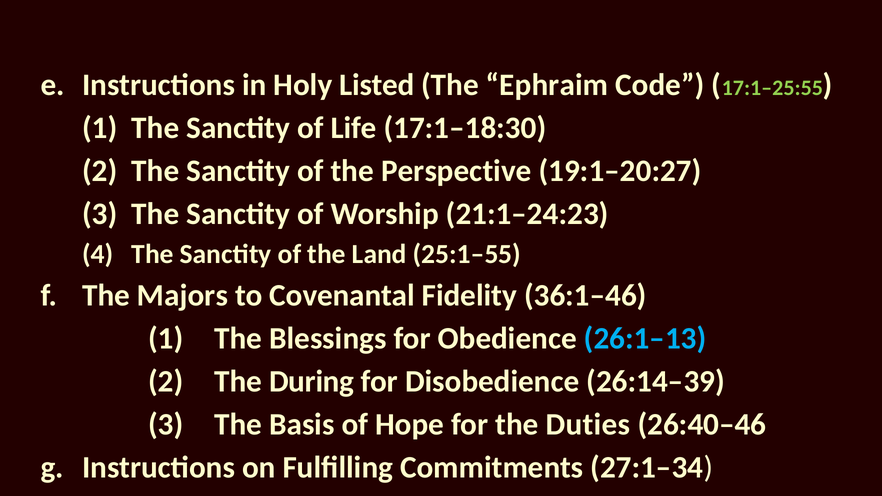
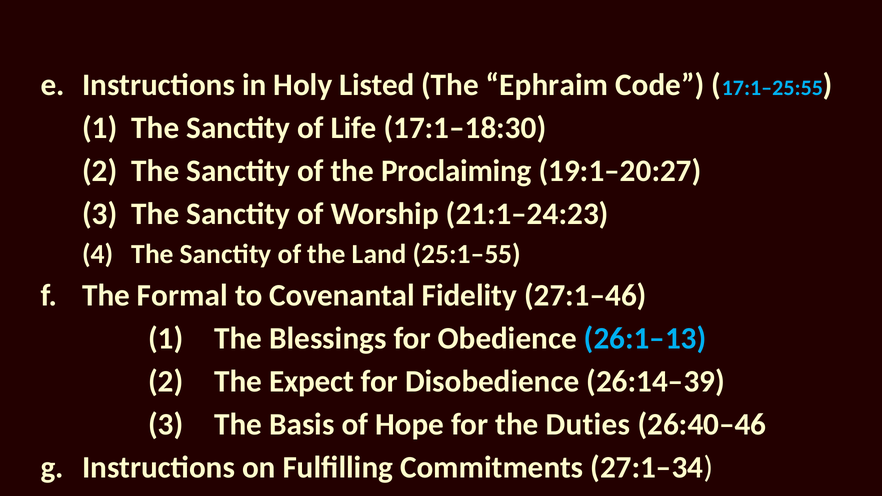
17:1–25:55 colour: light green -> light blue
Perspective: Perspective -> Proclaiming
Majors: Majors -> Formal
36:1–46: 36:1–46 -> 27:1–46
During: During -> Expect
